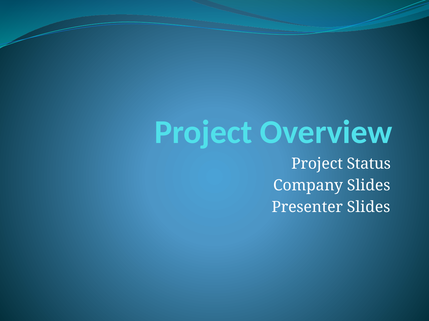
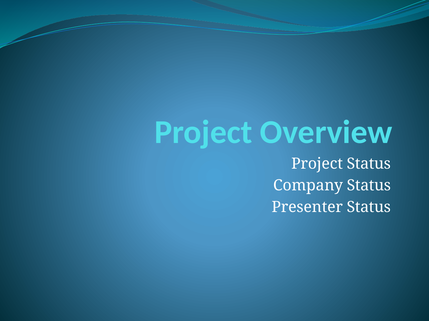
Company Slides: Slides -> Status
Presenter Slides: Slides -> Status
